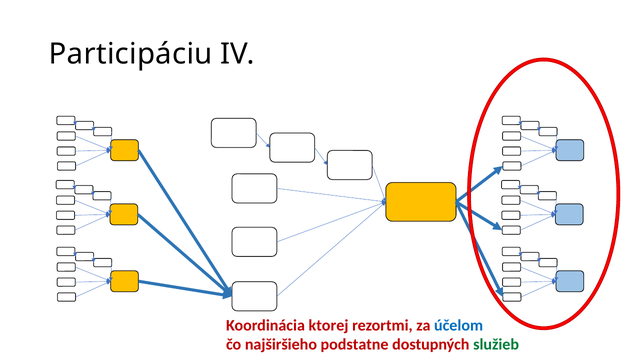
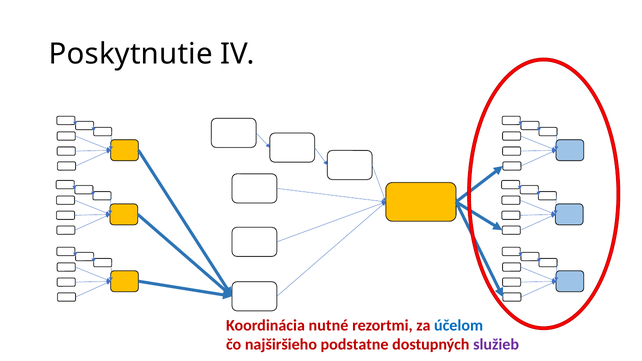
Participáciu: Participáciu -> Poskytnutie
ktorej: ktorej -> nutné
služieb colour: green -> purple
